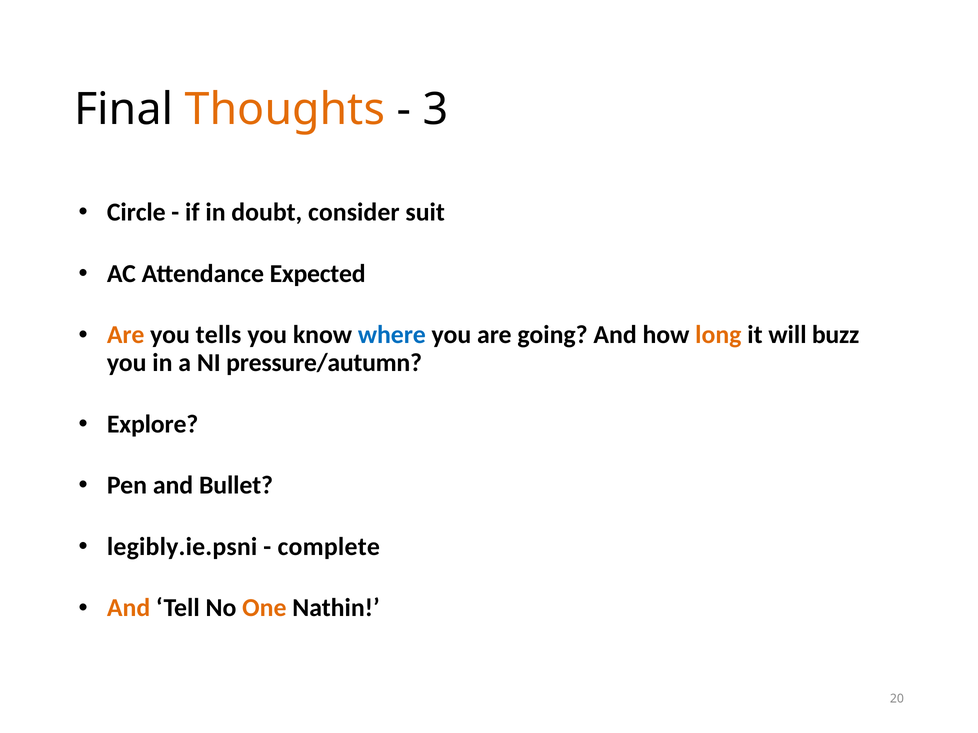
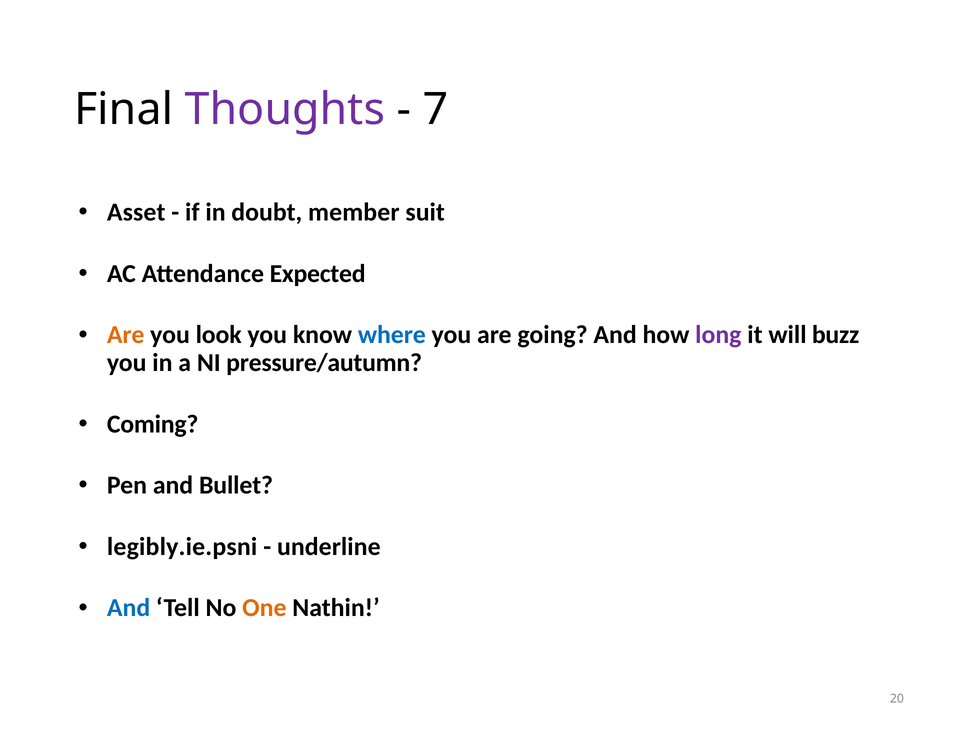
Thoughts colour: orange -> purple
3: 3 -> 7
Circle: Circle -> Asset
consider: consider -> member
tells: tells -> look
long colour: orange -> purple
Explore: Explore -> Coming
complete: complete -> underline
And at (129, 608) colour: orange -> blue
